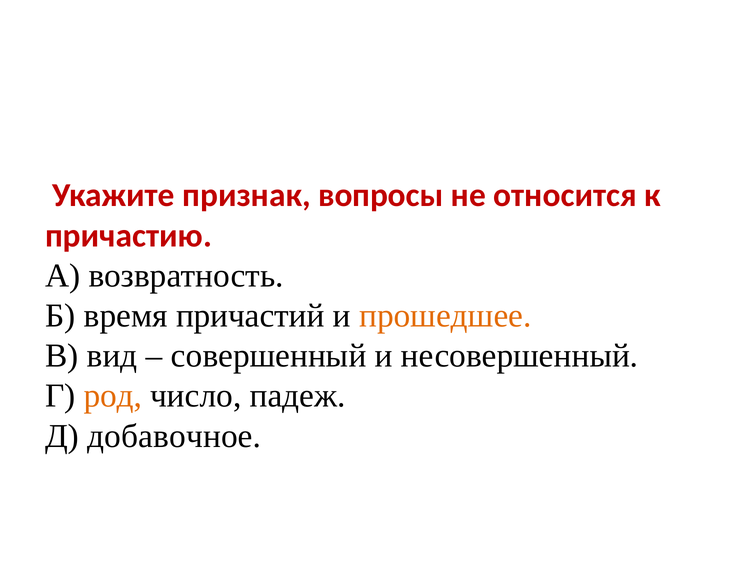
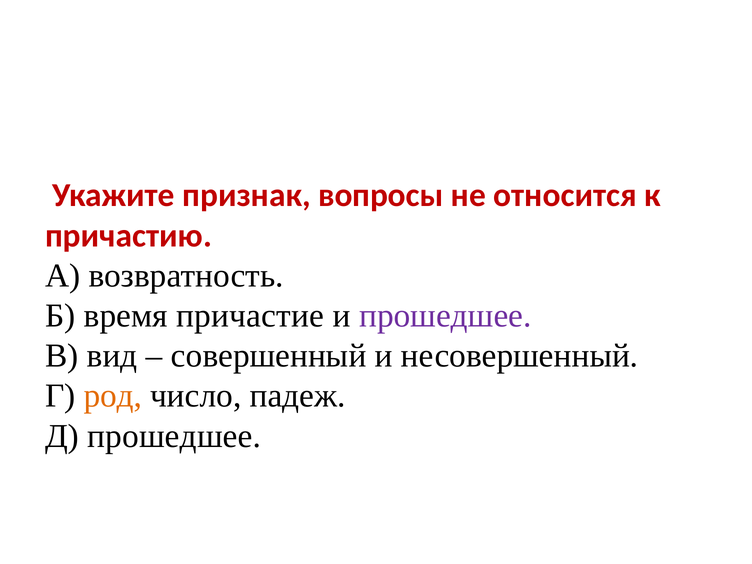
причастий: причастий -> причастие
прошедшее at (445, 316) colour: orange -> purple
Д добавочное: добавочное -> прошедшее
